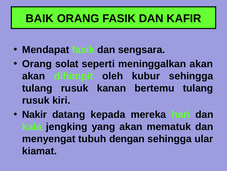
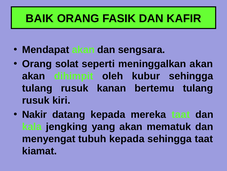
Mendapat fasik: fasik -> akan
mereka hari: hari -> taat
tubuh dengan: dengan -> kepada
sehingga ular: ular -> taat
